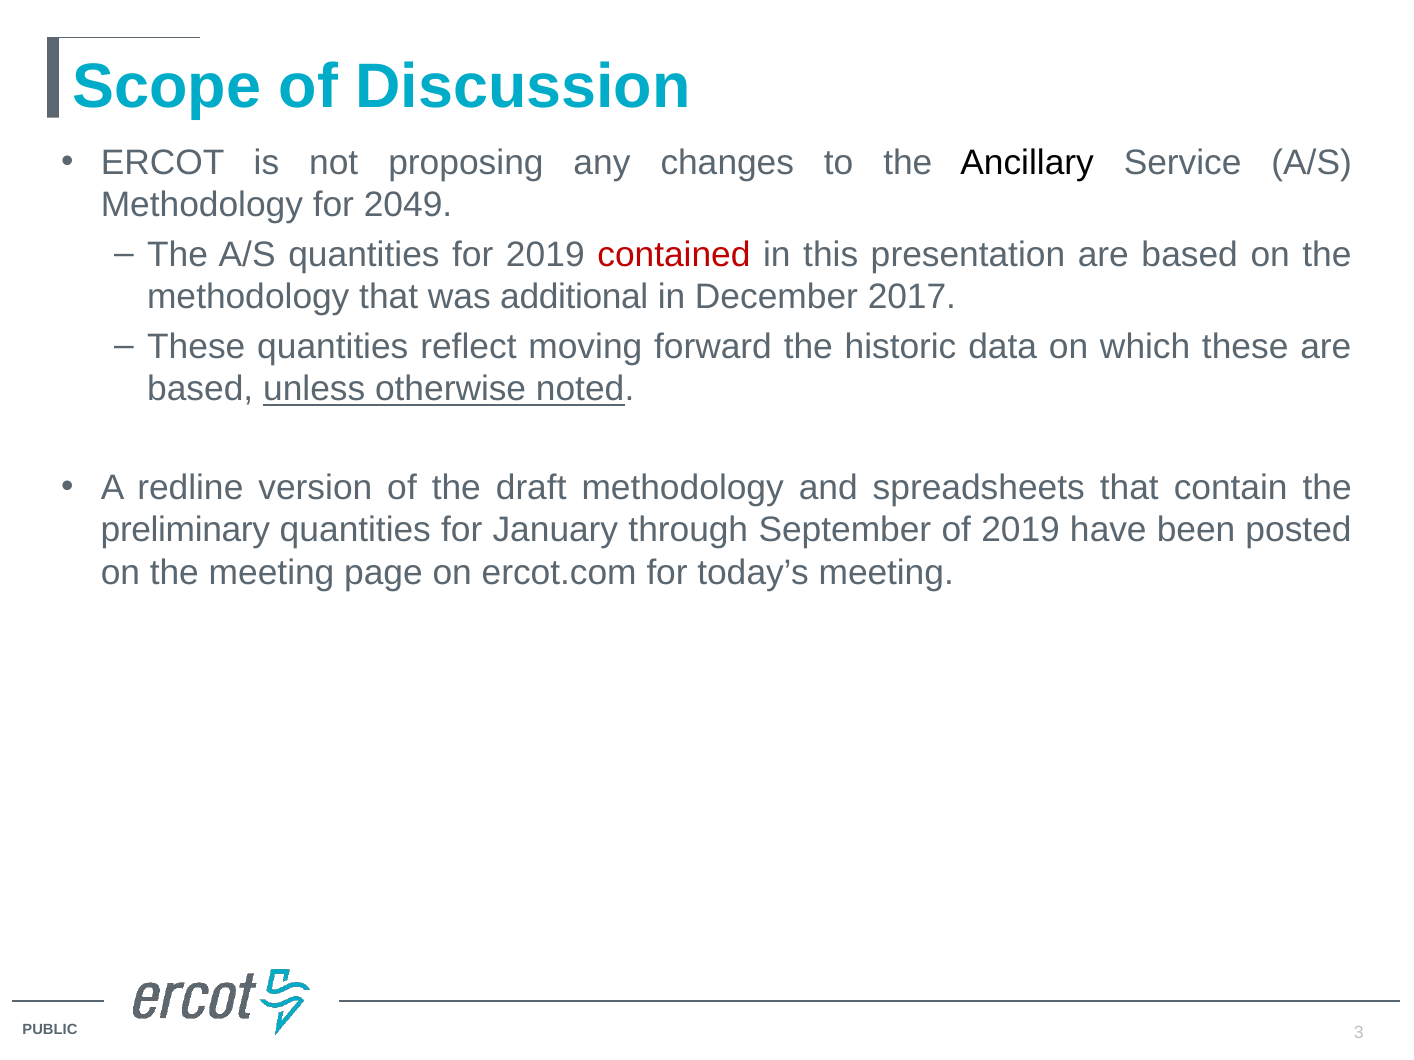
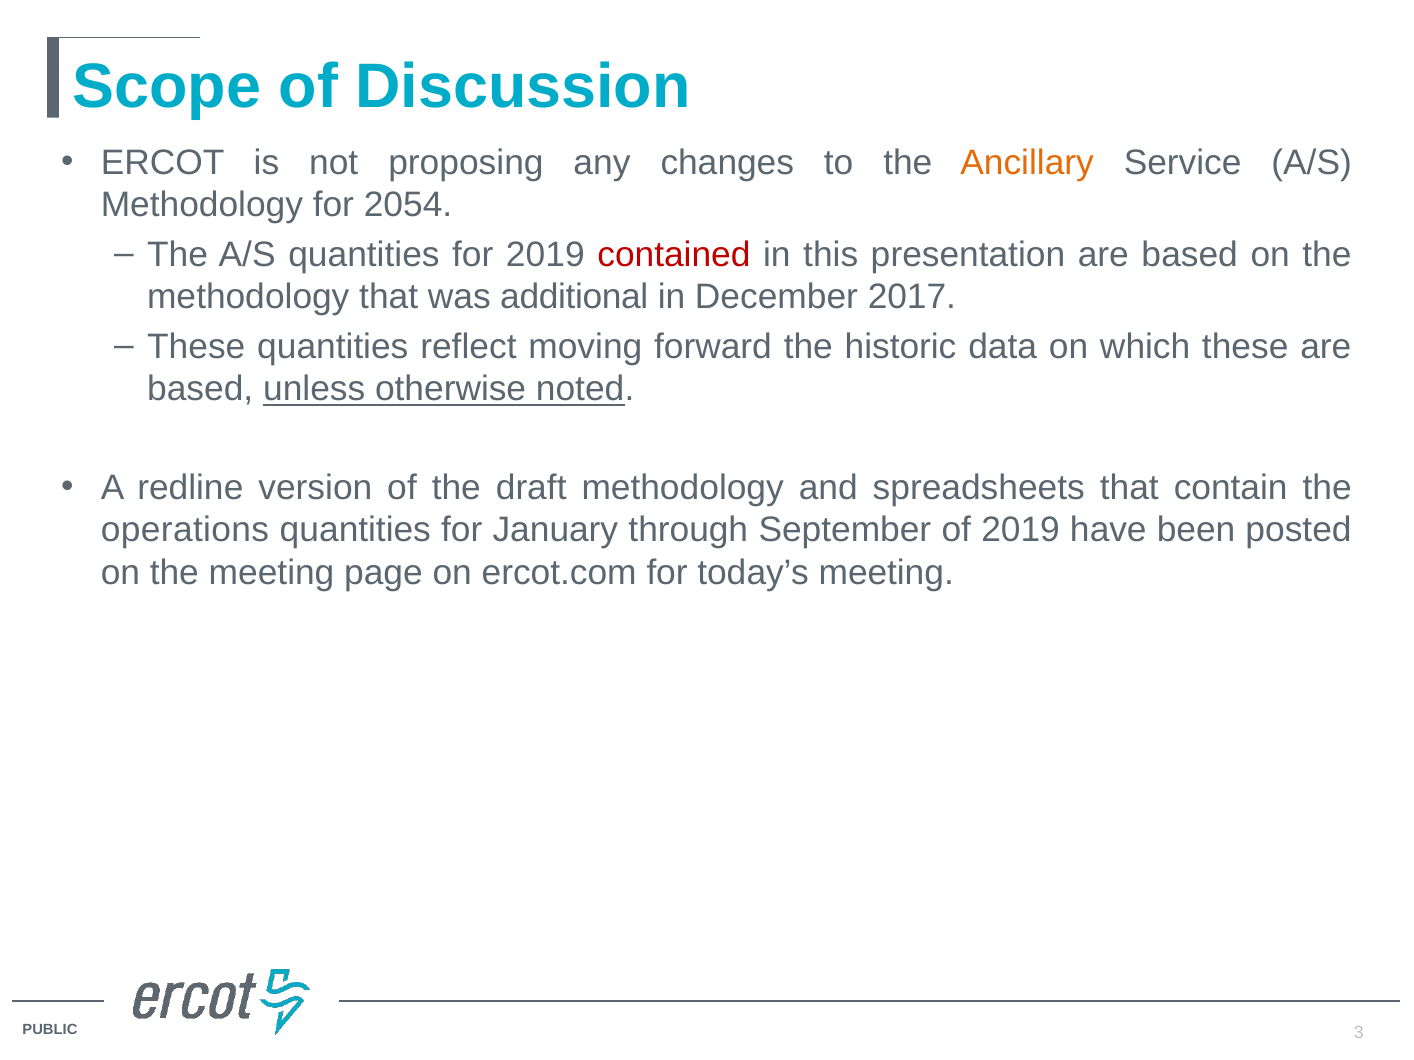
Ancillary colour: black -> orange
2049: 2049 -> 2054
preliminary: preliminary -> operations
